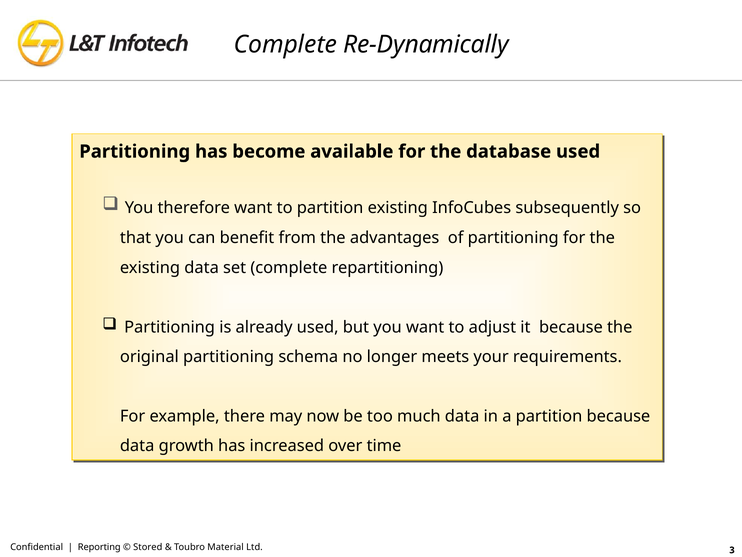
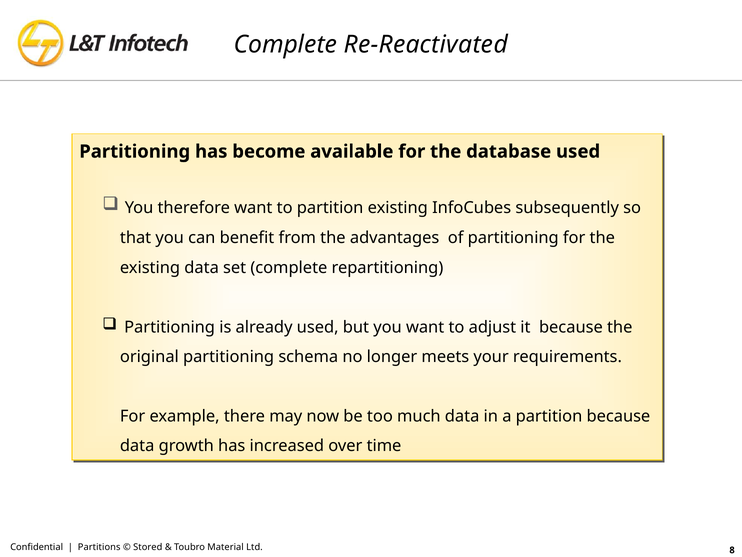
Re-Dynamically: Re-Dynamically -> Re-Reactivated
Reporting: Reporting -> Partitions
3: 3 -> 8
